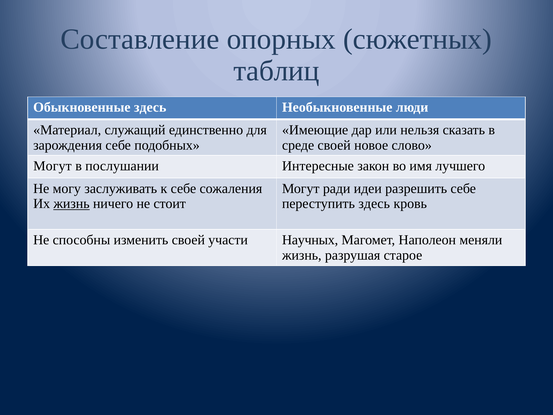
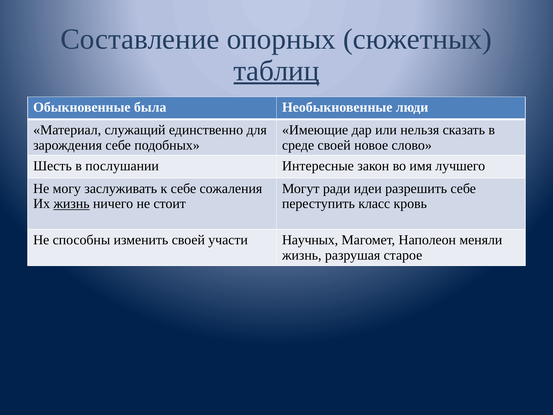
таблиц underline: none -> present
Обыкновенные здесь: здесь -> была
Могут at (52, 166): Могут -> Шесть
переступить здесь: здесь -> класс
